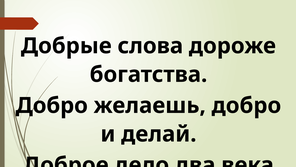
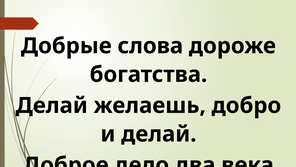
Добро at (52, 105): Добро -> Делай
